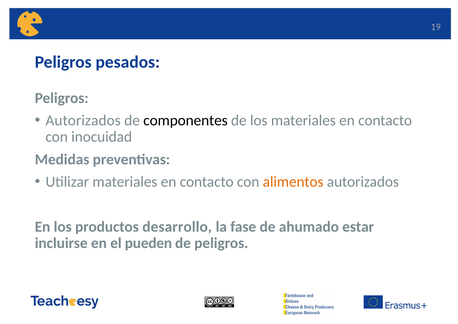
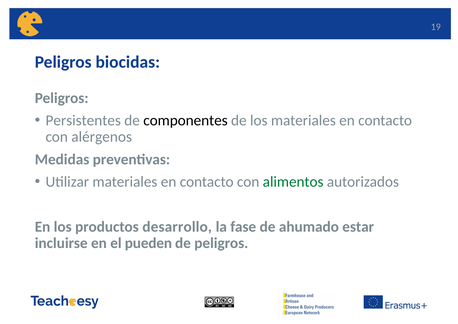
pesados: pesados -> biocidas
Autorizados at (83, 120): Autorizados -> Persistentes
inocuidad: inocuidad -> alérgenos
alimentos colour: orange -> green
